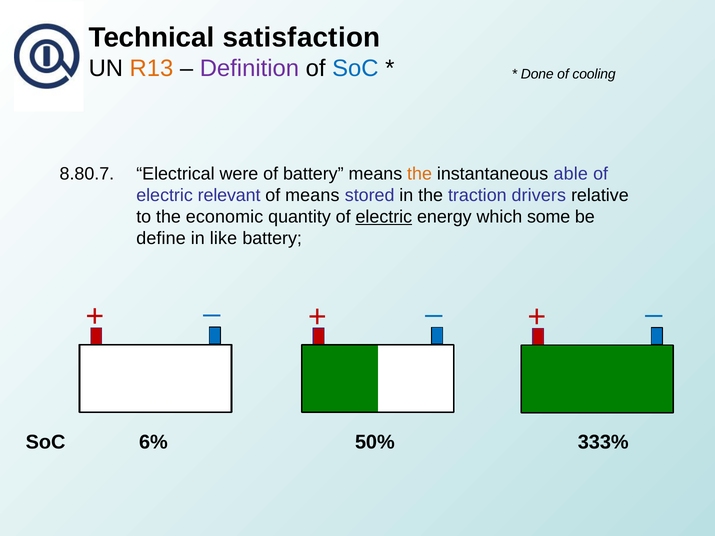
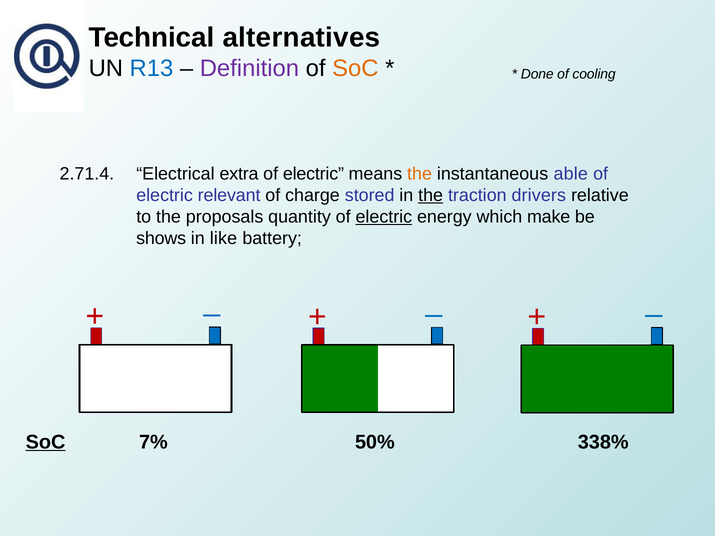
satisfaction: satisfaction -> alternatives
R13 colour: orange -> blue
SoC at (355, 68) colour: blue -> orange
8.80.7: 8.80.7 -> 2.71.4
were: were -> extra
battery at (313, 174): battery -> electric
of means: means -> charge
the at (431, 196) underline: none -> present
economic: economic -> proposals
some: some -> make
define: define -> shows
SoC at (46, 442) underline: none -> present
6%: 6% -> 7%
333%: 333% -> 338%
